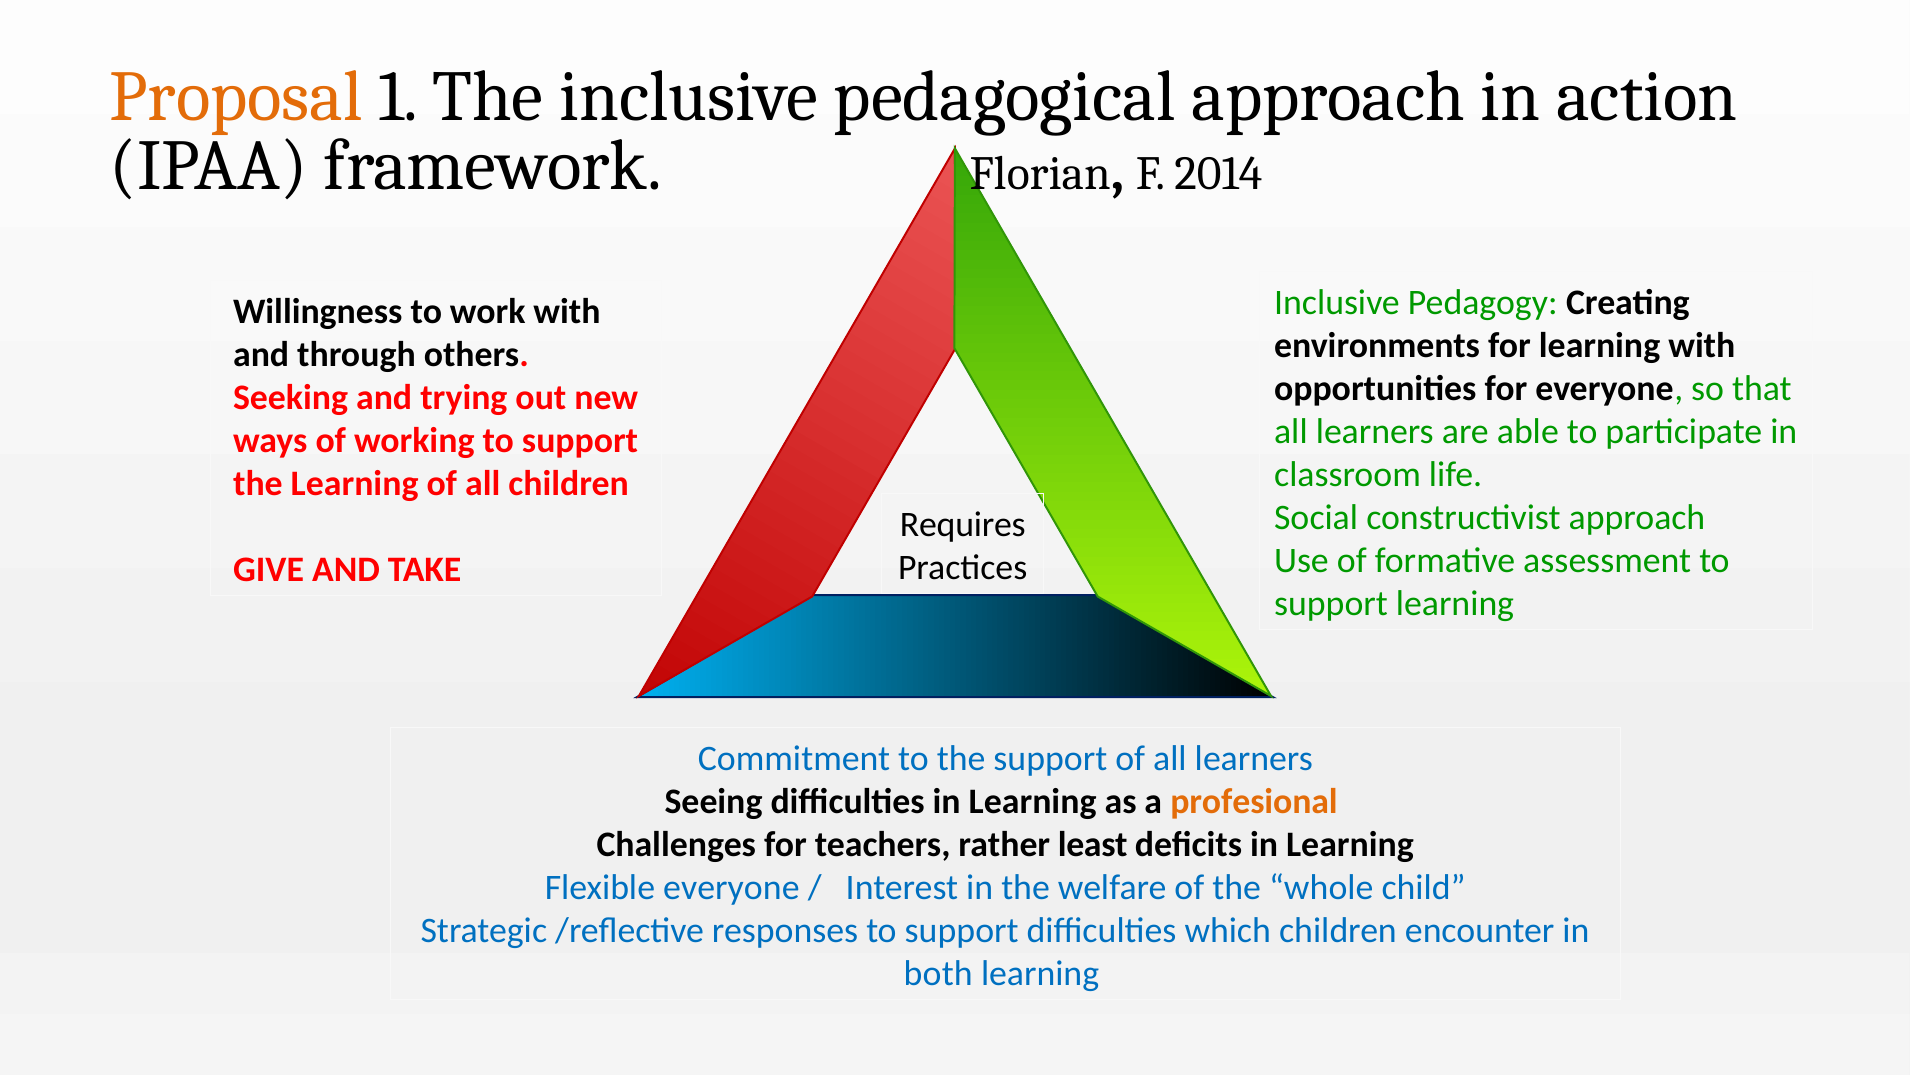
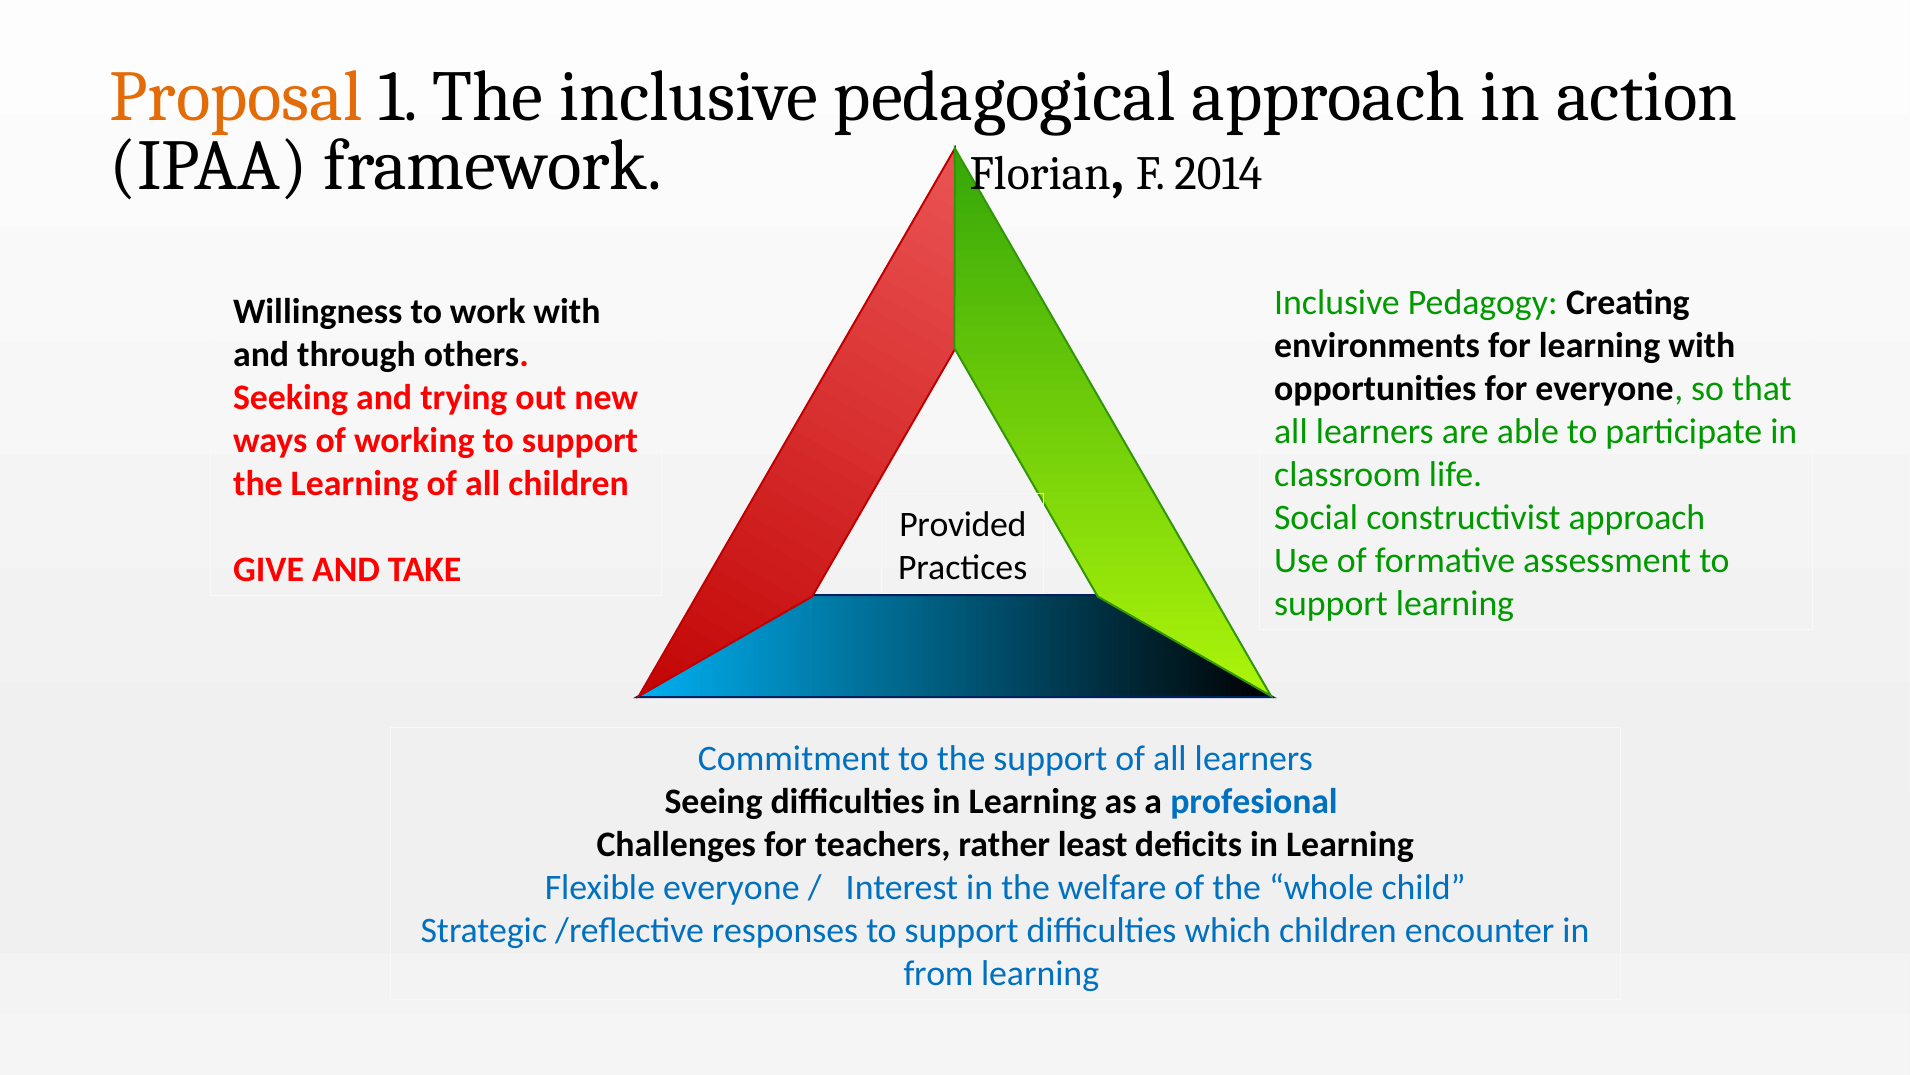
Requires: Requires -> Provided
profesional colour: orange -> blue
both: both -> from
